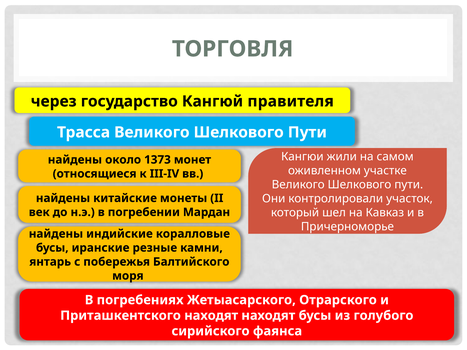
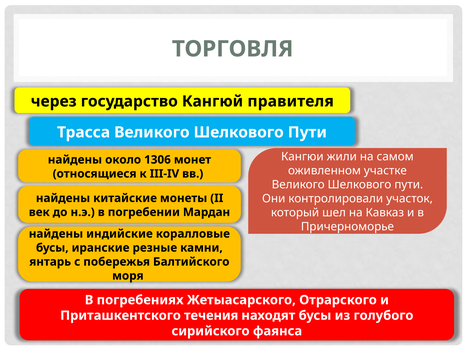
1373: 1373 -> 1306
Приташкентского находят: находят -> течения
